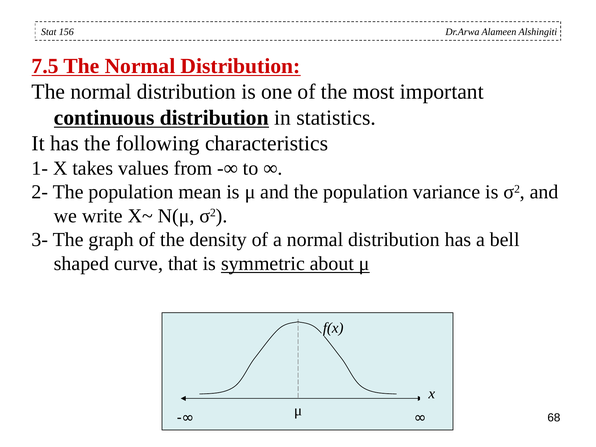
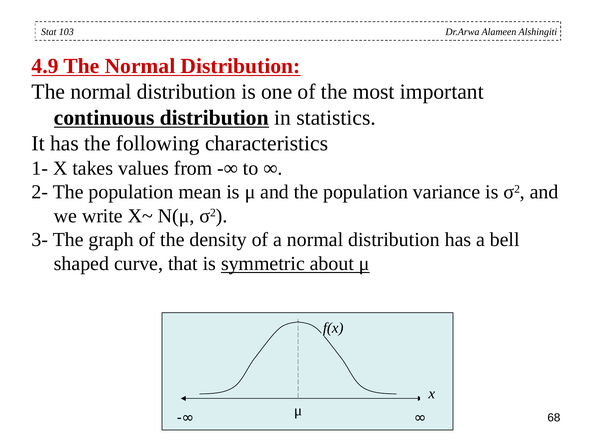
156: 156 -> 103
7.5: 7.5 -> 4.9
